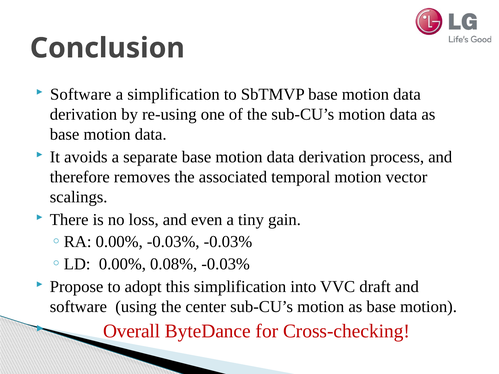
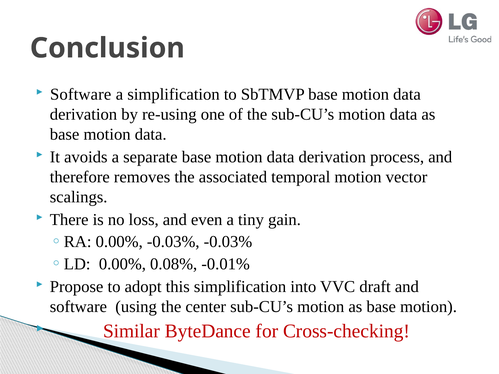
0.08% -0.03%: -0.03% -> -0.01%
Overall: Overall -> Similar
